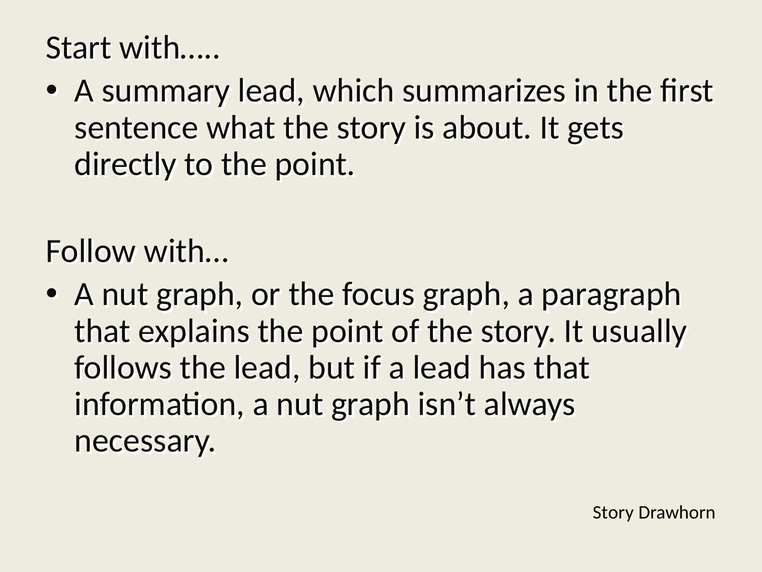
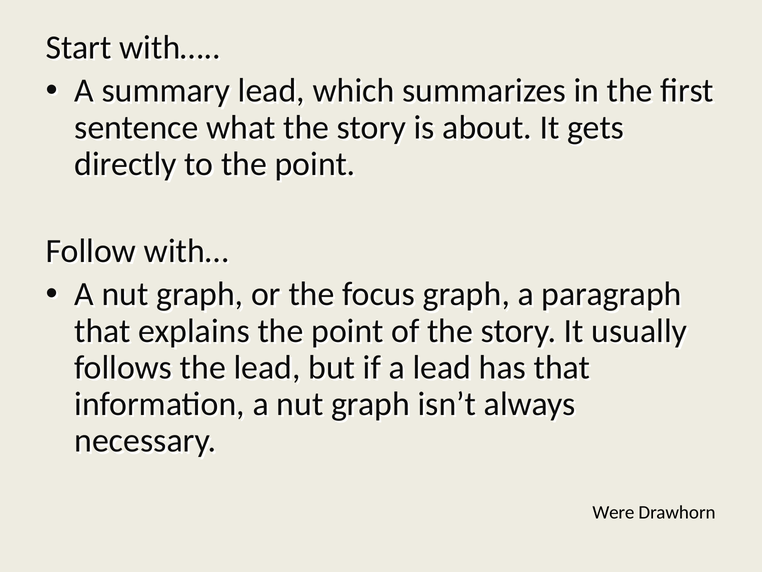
Story at (613, 512): Story -> Were
